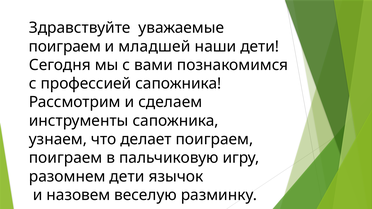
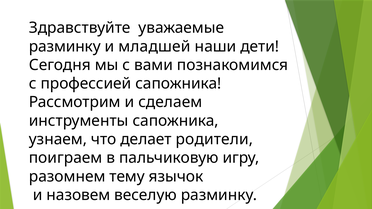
поиграем at (65, 46): поиграем -> разминку
делает поиграем: поиграем -> родители
разомнем дети: дети -> тему
